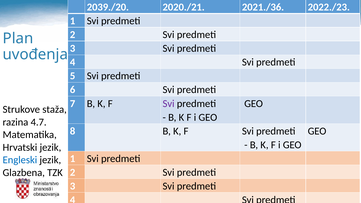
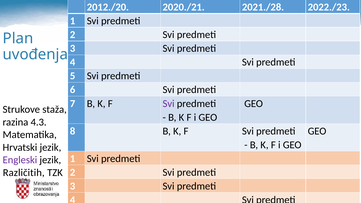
2039./20: 2039./20 -> 2012./20
2021./36: 2021./36 -> 2021./28
4.7: 4.7 -> 4.3
Engleski colour: blue -> purple
Glazbena: Glazbena -> Različitih
